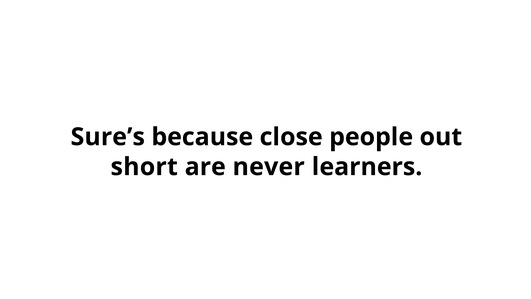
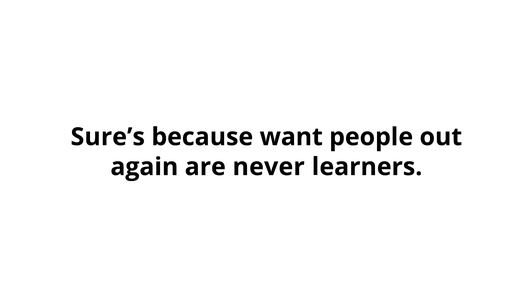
close: close -> want
short: short -> again
